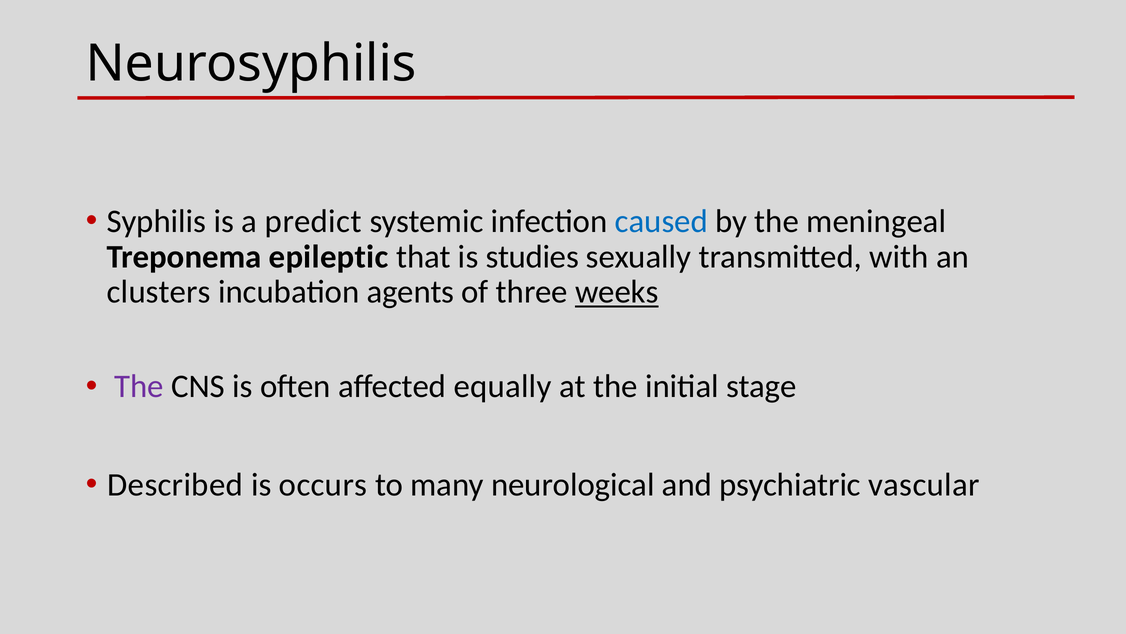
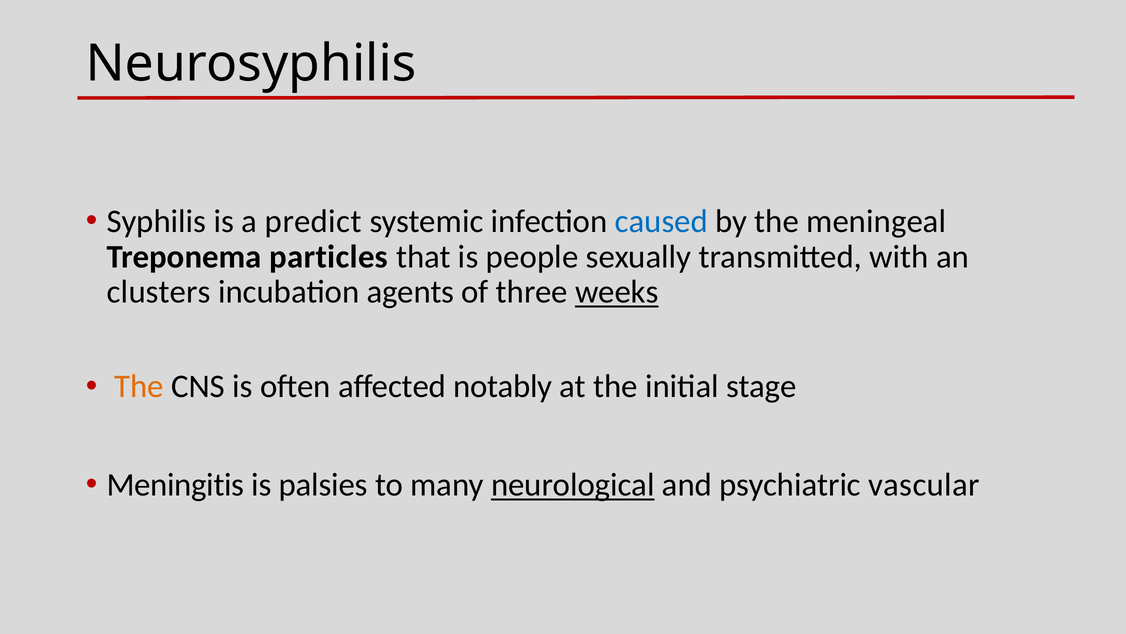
epileptic: epileptic -> particles
studies: studies -> people
The at (139, 386) colour: purple -> orange
equally: equally -> notably
Described: Described -> Meningitis
occurs: occurs -> palsies
neurological underline: none -> present
